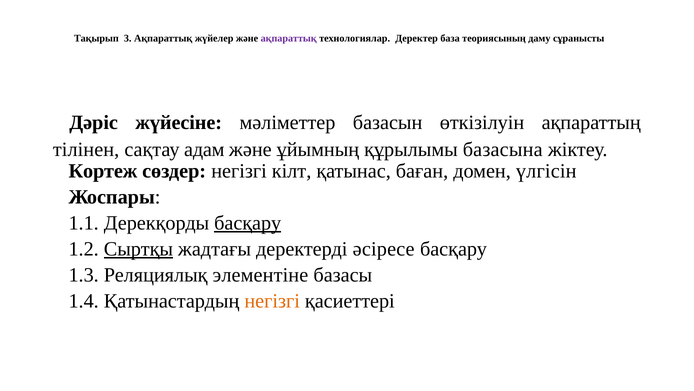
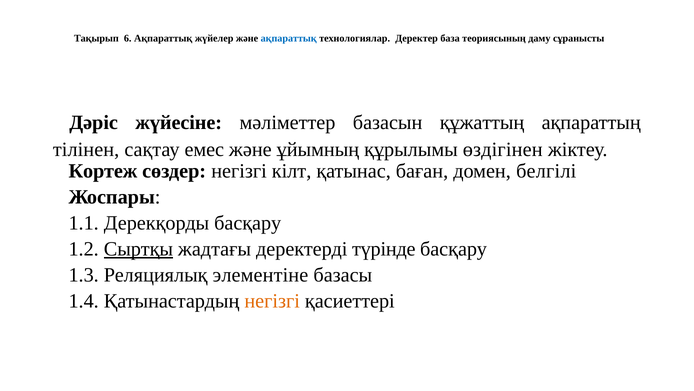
3: 3 -> 6
ақпараттық at (289, 38) colour: purple -> blue
өткізілуін: өткізілуін -> құжаттың
адам: адам -> емес
базасына: базасына -> өздігінен
үлгісін: үлгісін -> белгілі
басқару at (248, 223) underline: present -> none
әсіресе: әсіресе -> түрінде
